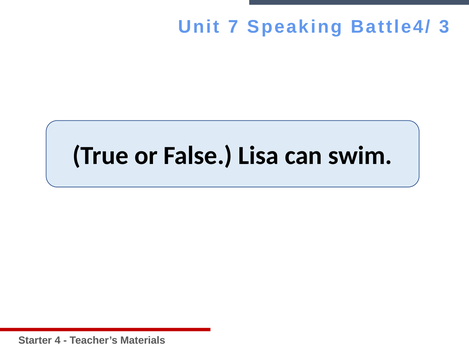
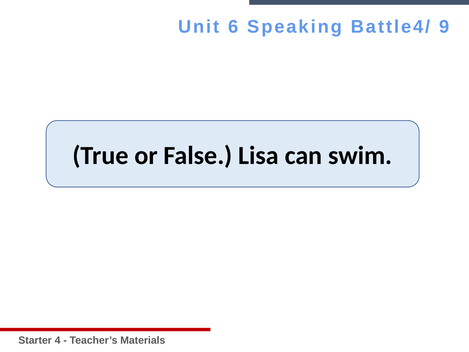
7: 7 -> 6
3: 3 -> 9
